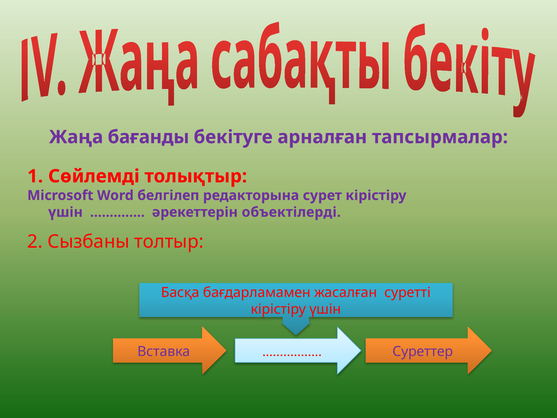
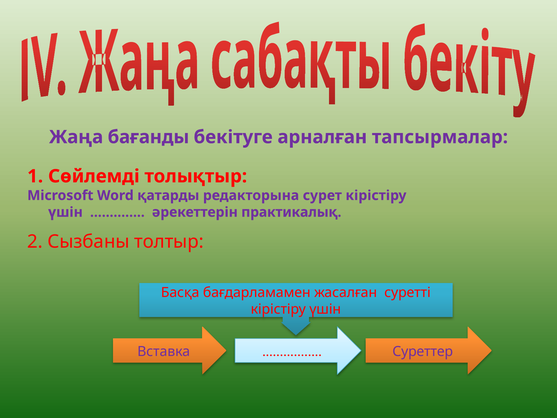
белгілеп: белгілеп -> қатарды
объектілерді: объектілерді -> практикалық
